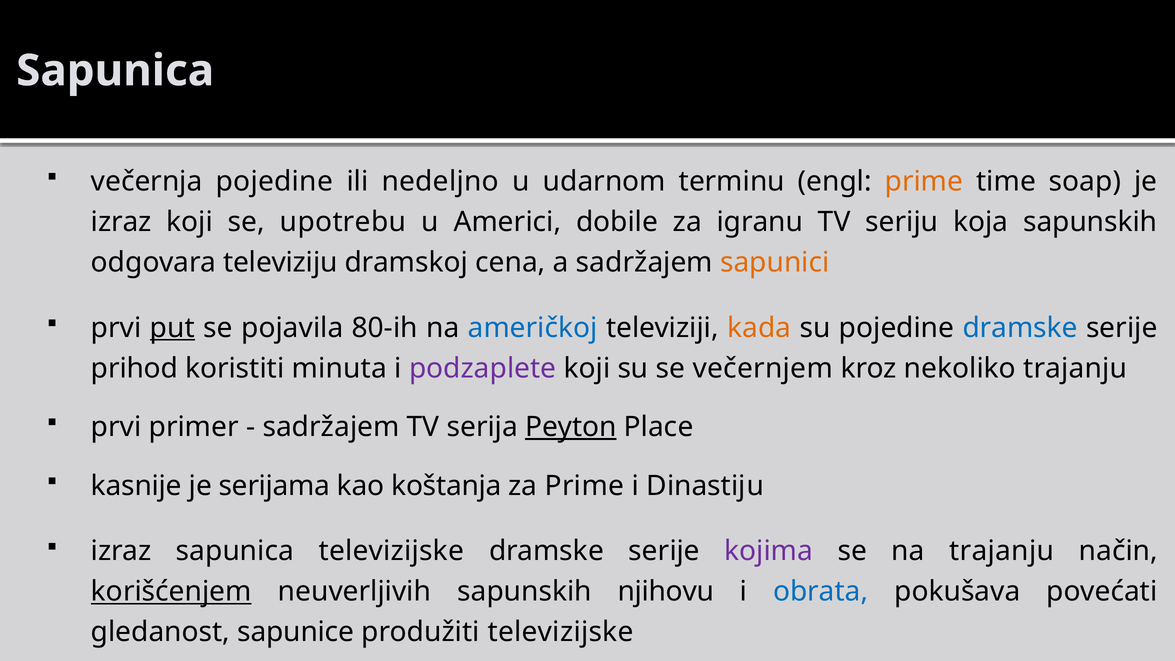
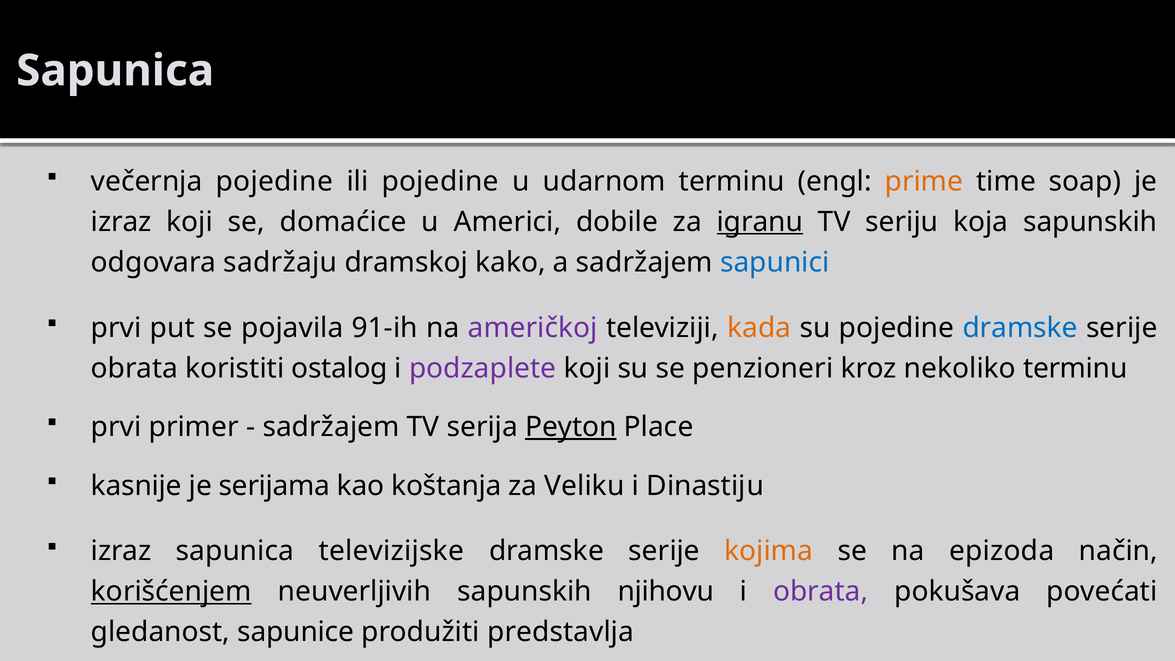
ili nedeljno: nedeljno -> pojedine
upotrebu: upotrebu -> domaćice
igranu underline: none -> present
televiziju: televiziju -> sadržaju
cena: cena -> kako
sapunici colour: orange -> blue
put underline: present -> none
80-ih: 80-ih -> 91-ih
američkoj colour: blue -> purple
prihod at (134, 368): prihod -> obrata
minuta: minuta -> ostalog
večernjem: večernjem -> penzioneri
nekoliko trajanju: trajanju -> terminu
za Prime: Prime -> Veliku
kojima colour: purple -> orange
na trajanju: trajanju -> epizoda
obrata at (821, 592) colour: blue -> purple
produžiti televizijske: televizijske -> predstavlja
